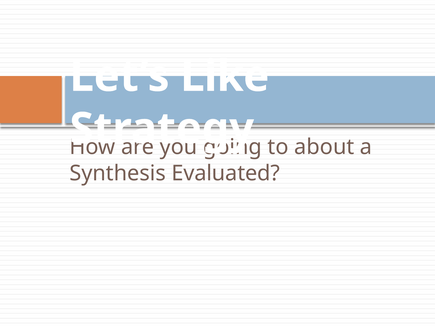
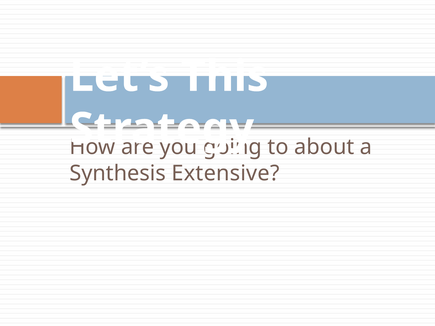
Like: Like -> This
Evaluated: Evaluated -> Extensive
